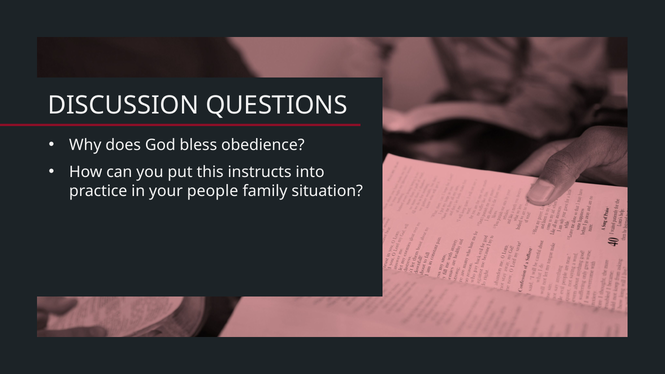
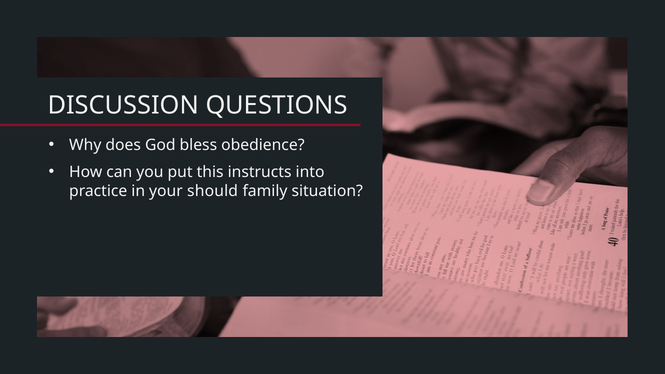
people: people -> should
